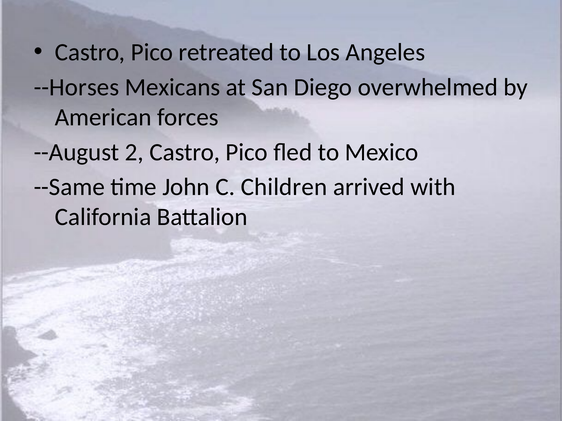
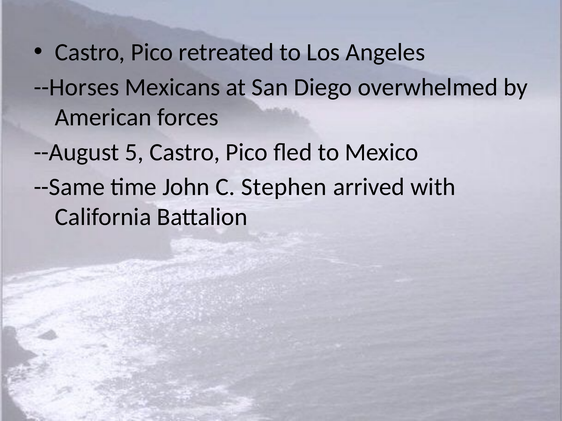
2: 2 -> 5
Children: Children -> Stephen
